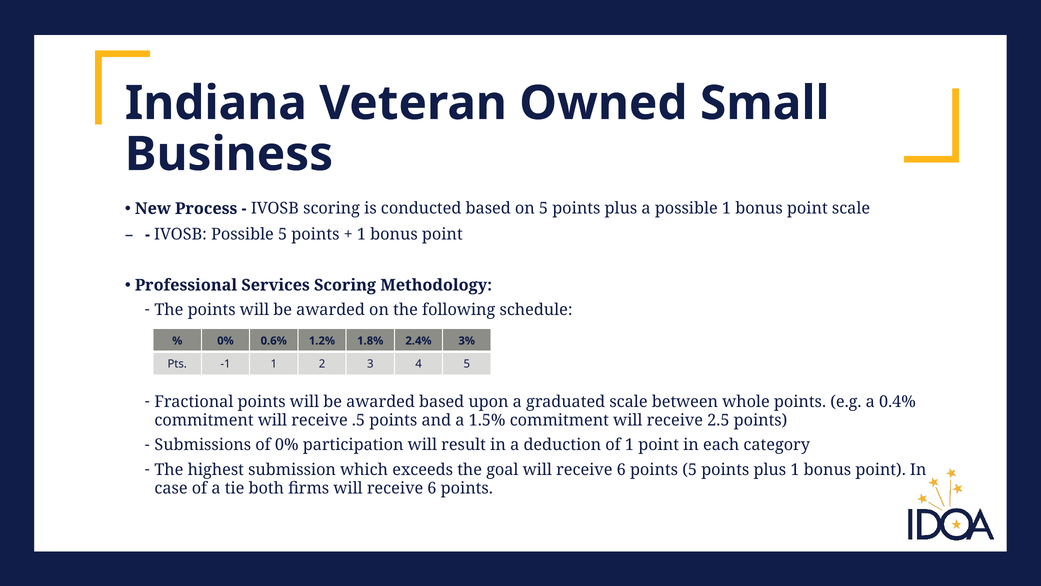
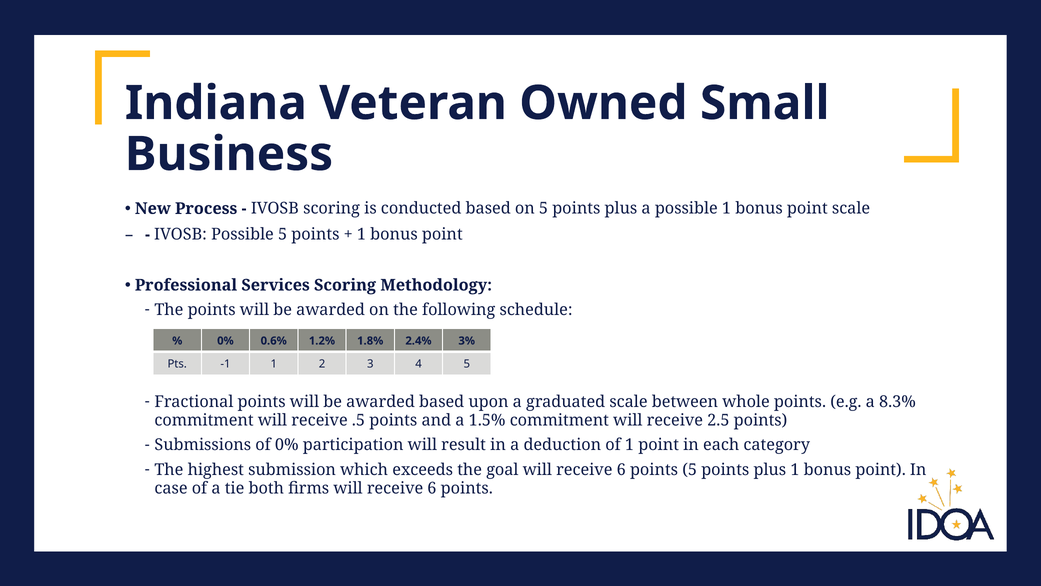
0.4%: 0.4% -> 8.3%
